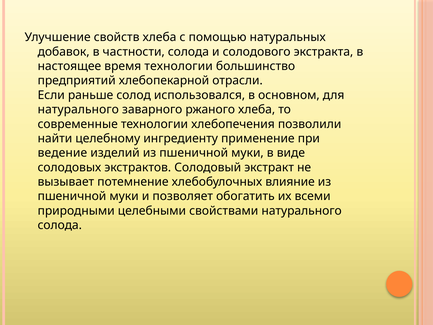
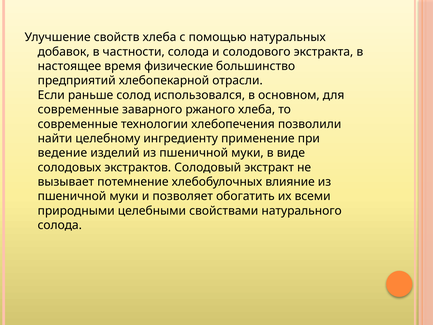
время технологии: технологии -> физические
натурального at (78, 109): натурального -> современные
